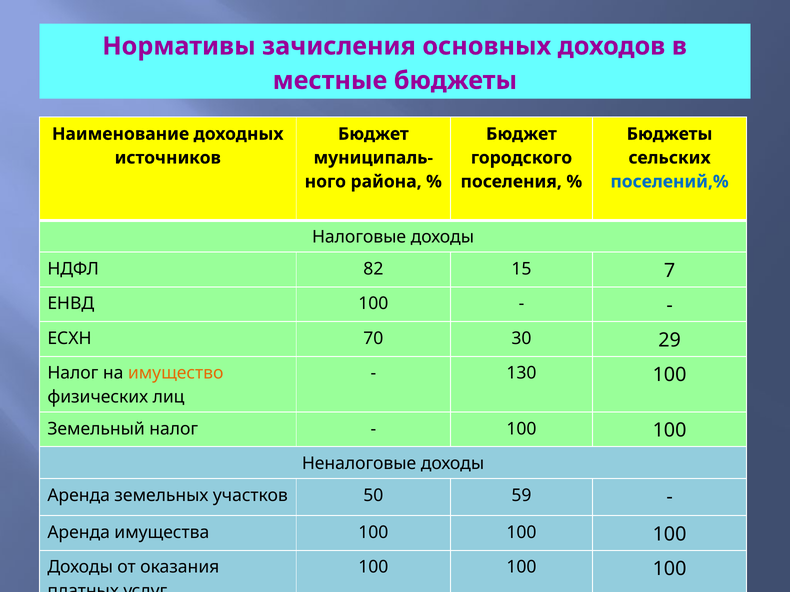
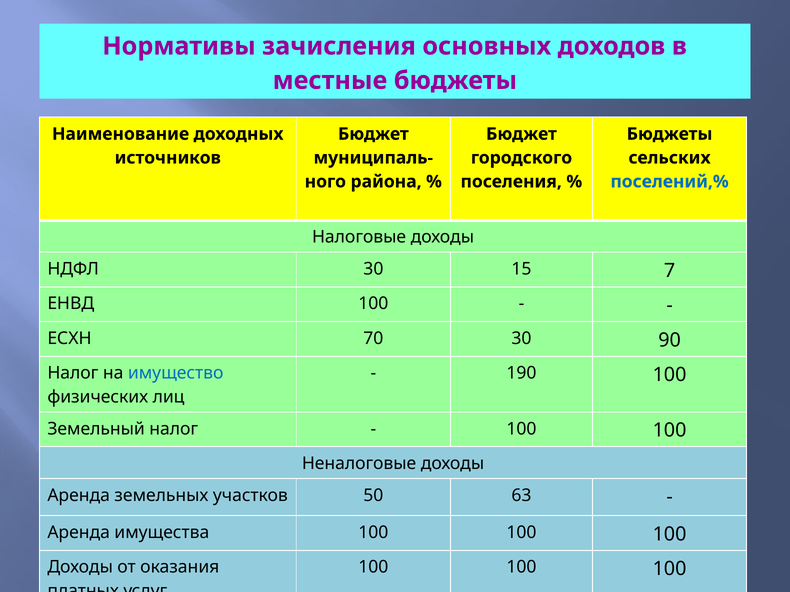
НДФЛ 82: 82 -> 30
29: 29 -> 90
имущество colour: orange -> blue
130: 130 -> 190
59: 59 -> 63
